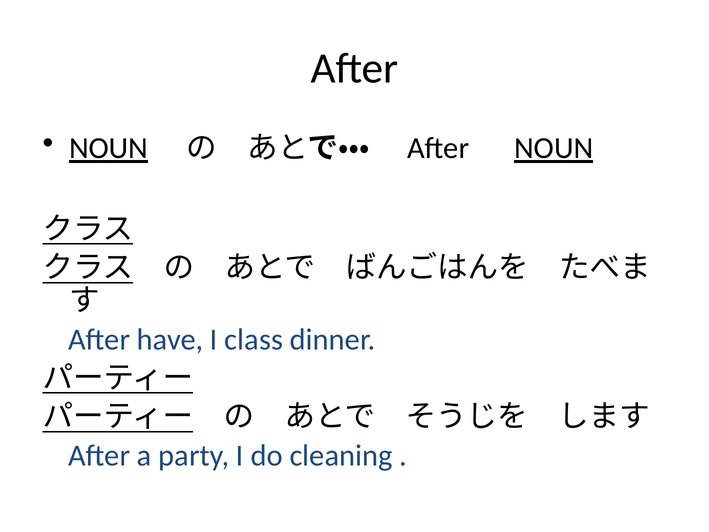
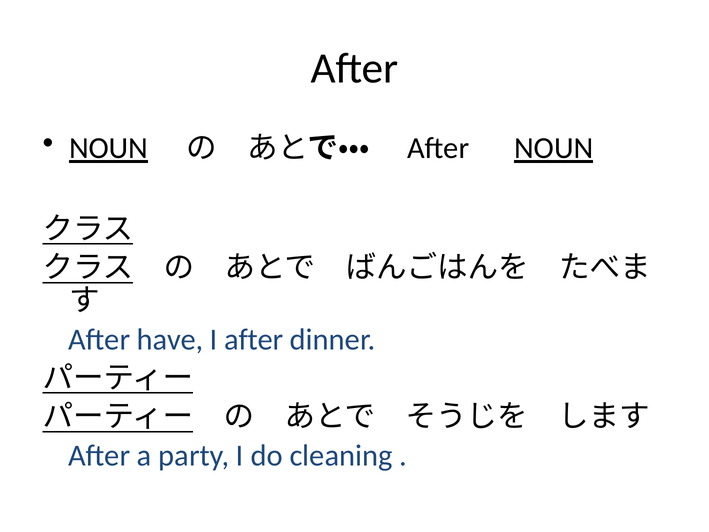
I class: class -> after
